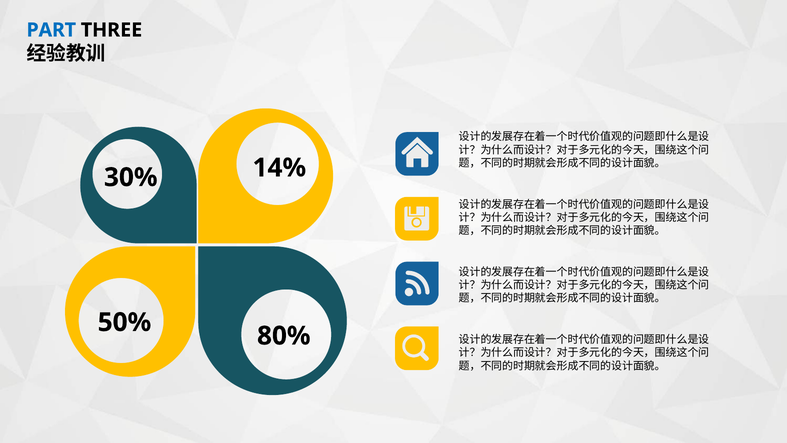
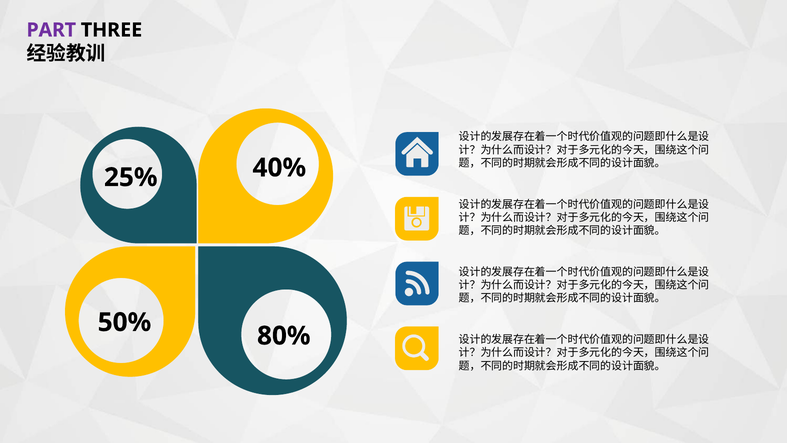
PART colour: blue -> purple
14%: 14% -> 40%
30%: 30% -> 25%
